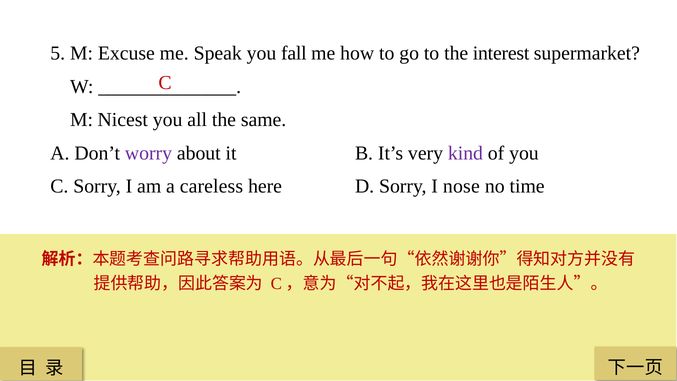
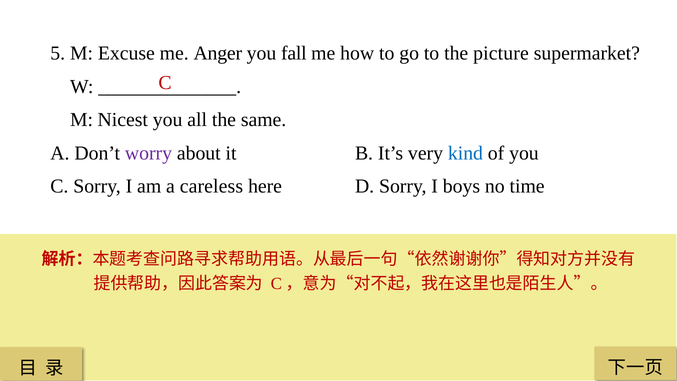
Speak: Speak -> Anger
interest: interest -> picture
kind colour: purple -> blue
nose: nose -> boys
